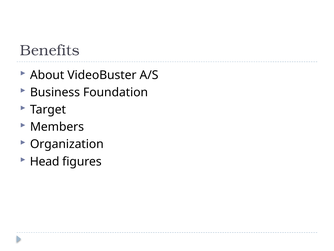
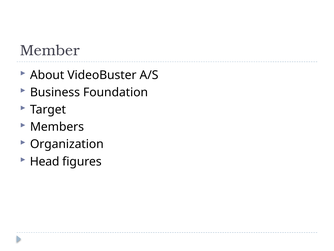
Benefits: Benefits -> Member
